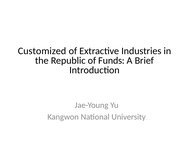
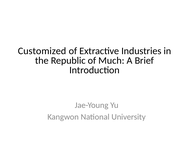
Funds: Funds -> Much
